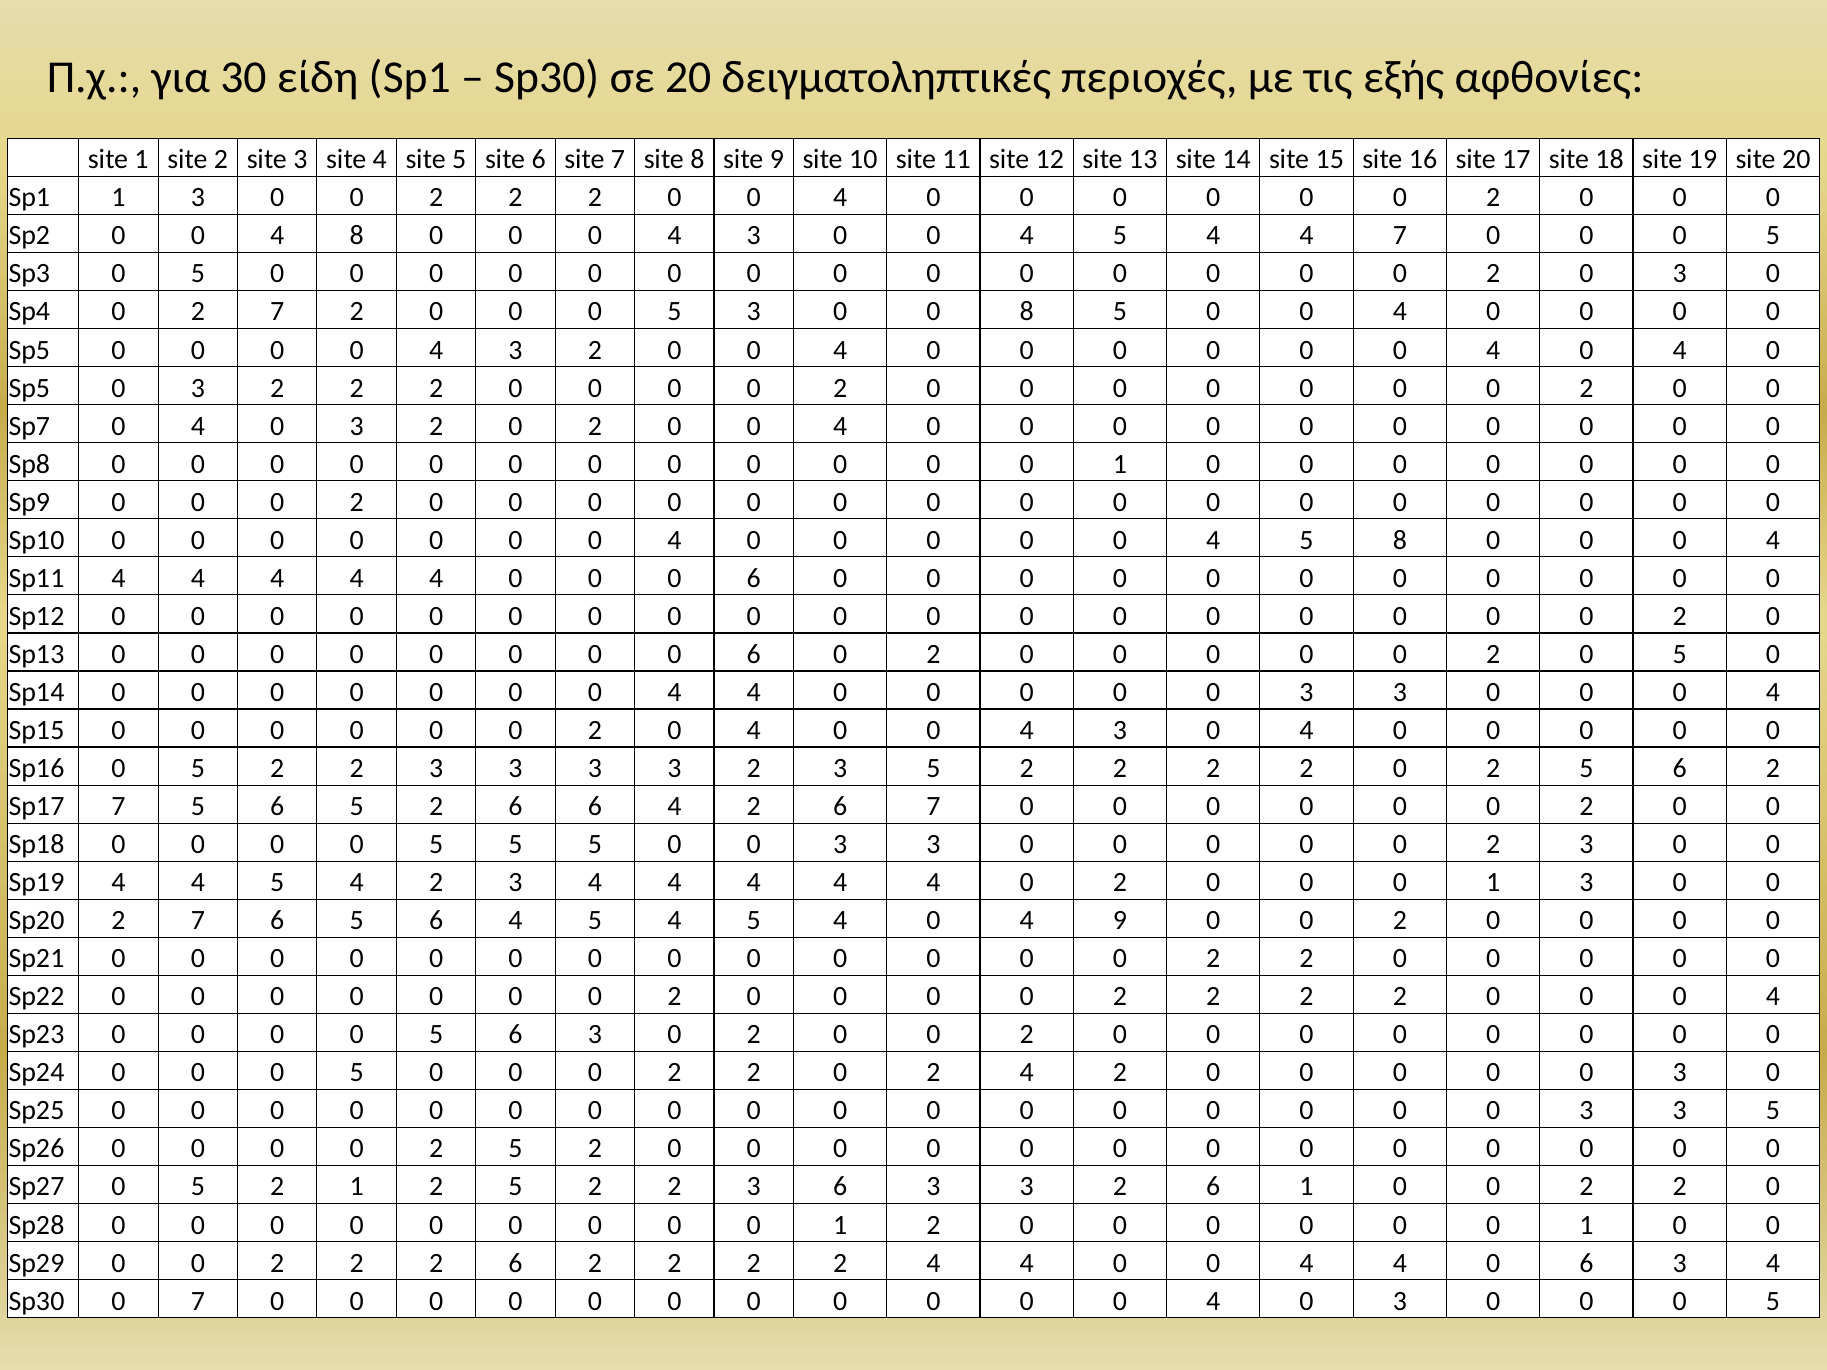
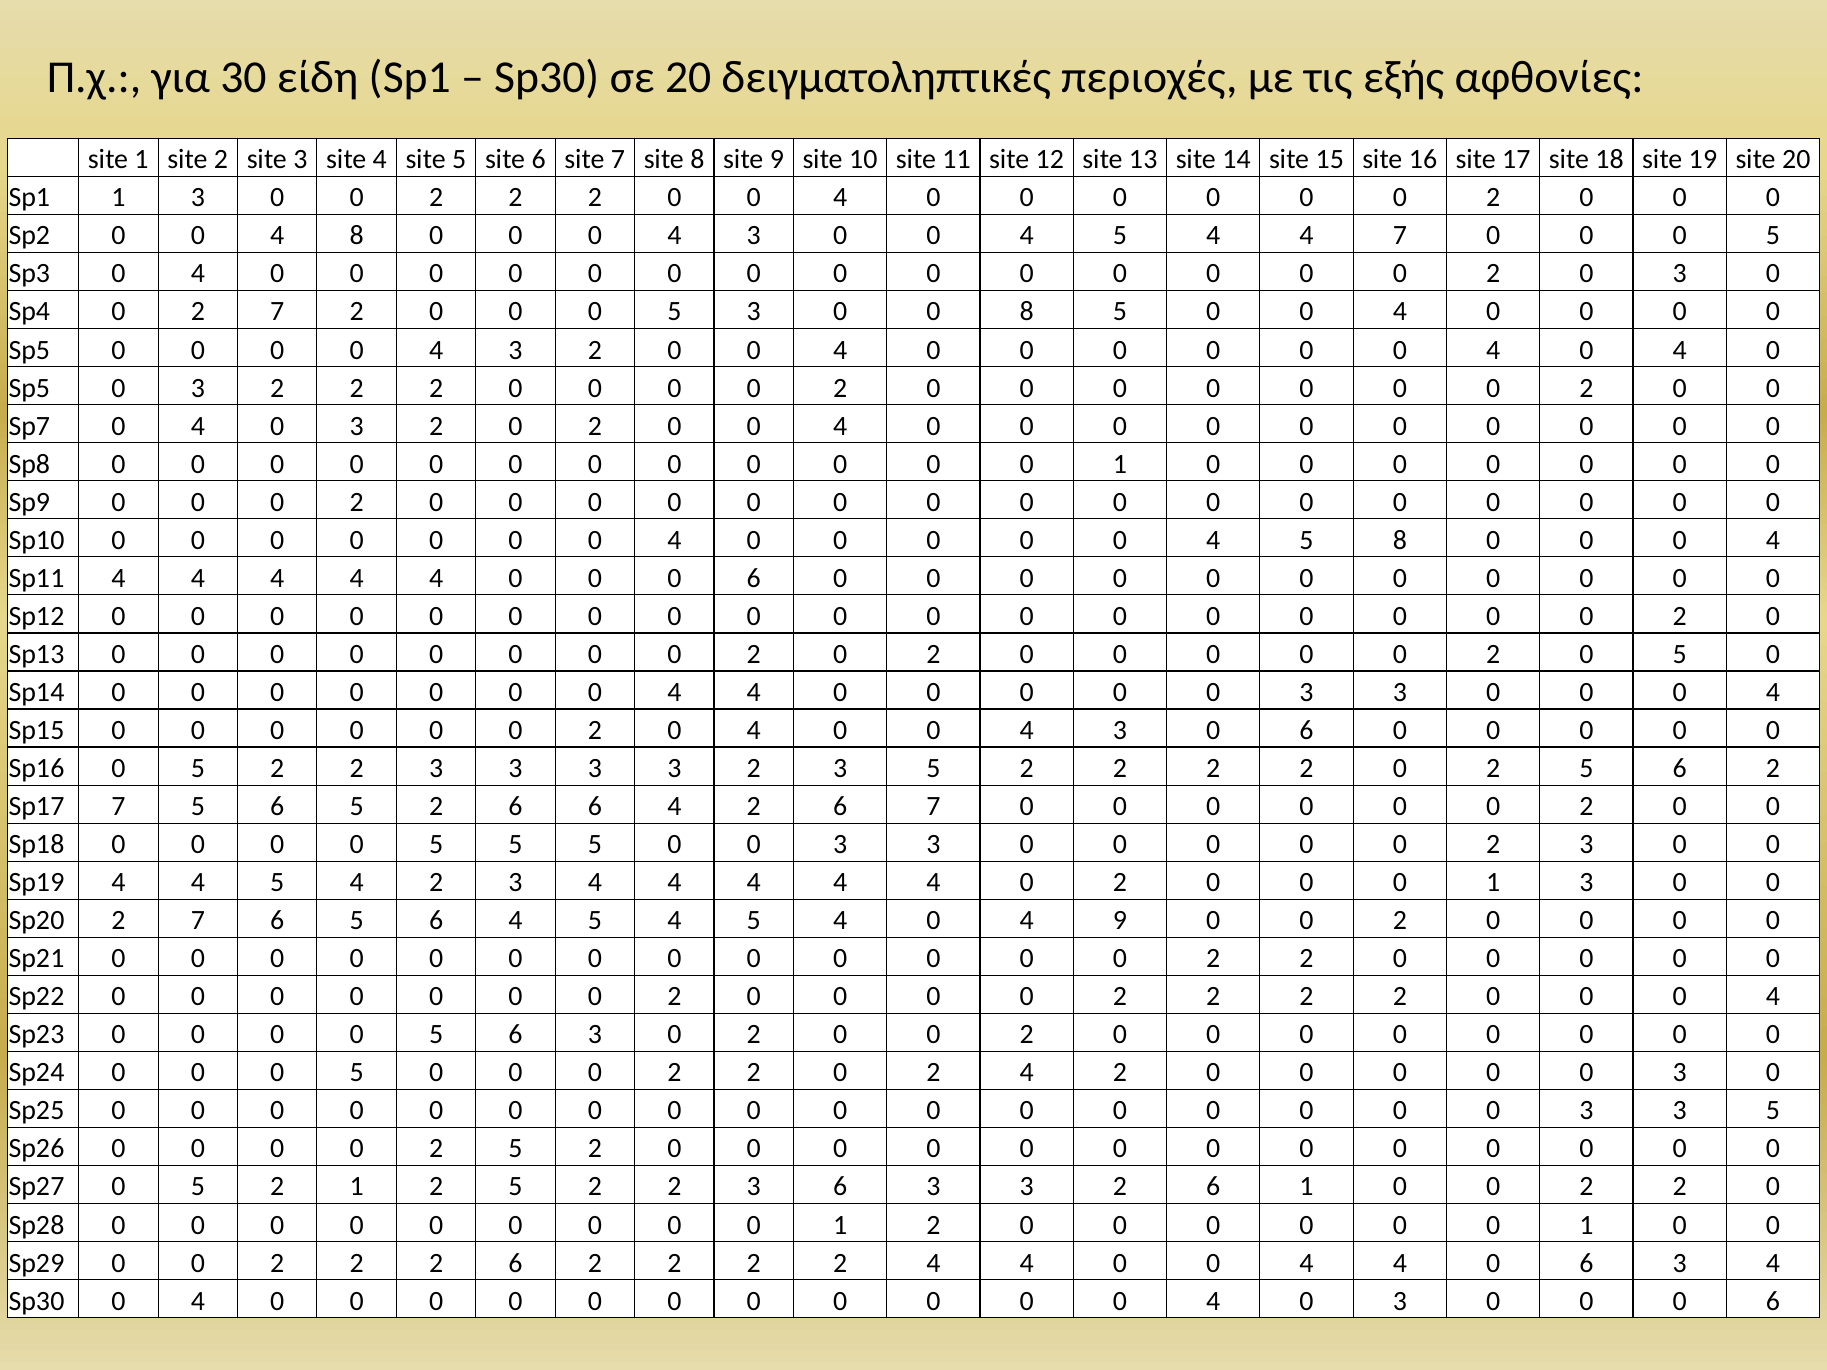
Sp3 0 5: 5 -> 4
6 at (754, 654): 6 -> 2
3 0 4: 4 -> 6
Sp30 0 7: 7 -> 4
5 at (1773, 1301): 5 -> 6
